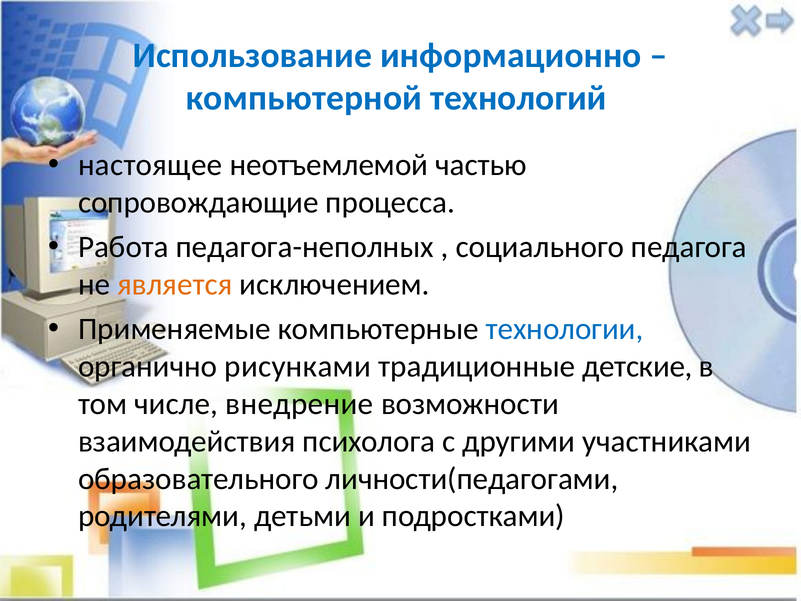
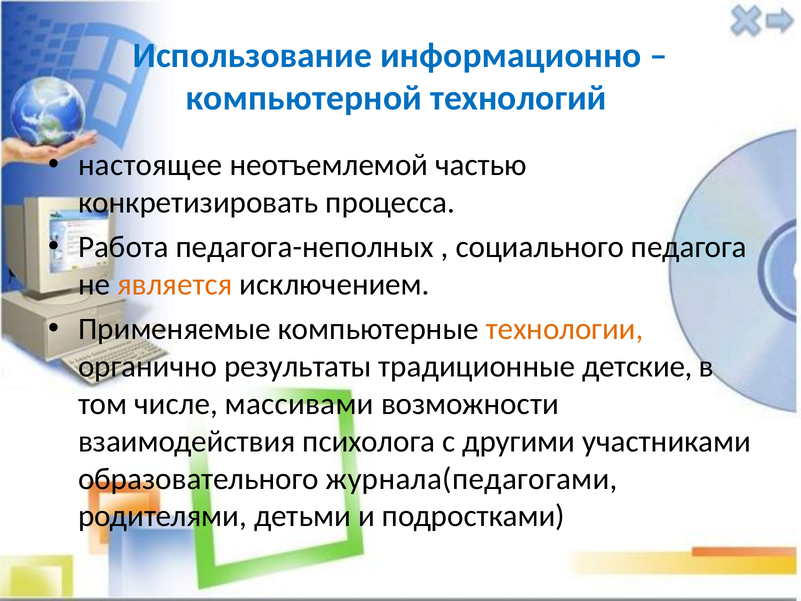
сопровождающие: сопровождающие -> конкретизировать
технологии colour: blue -> orange
рисунками: рисунками -> результаты
внедрение: внедрение -> массивами
личности(педагогами: личности(педагогами -> журнала(педагогами
